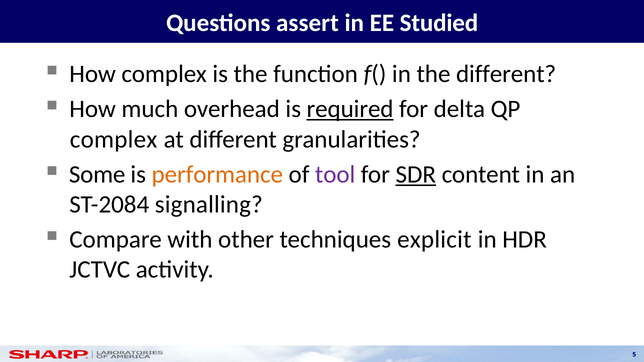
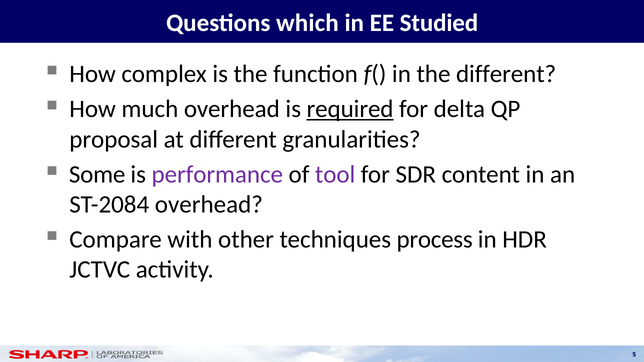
assert: assert -> which
complex at (114, 139): complex -> proposal
performance colour: orange -> purple
SDR underline: present -> none
ST-2084 signalling: signalling -> overhead
explicit: explicit -> process
